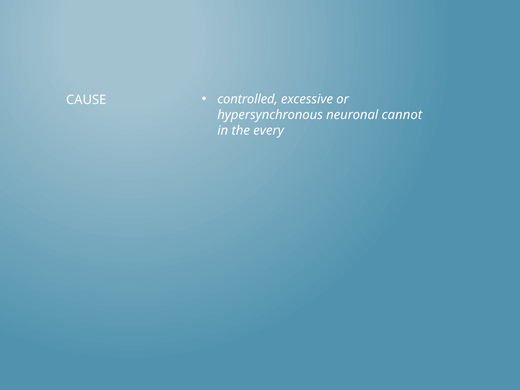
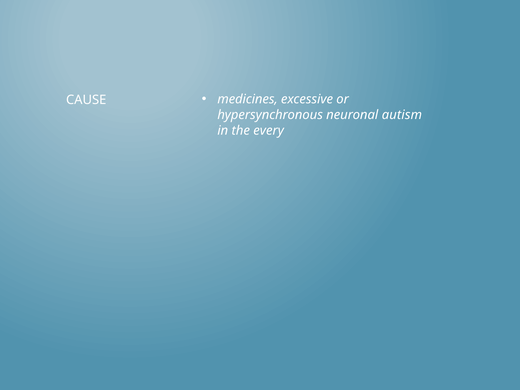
controlled: controlled -> medicines
cannot: cannot -> autism
